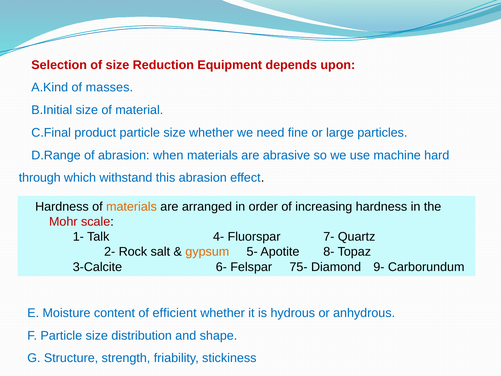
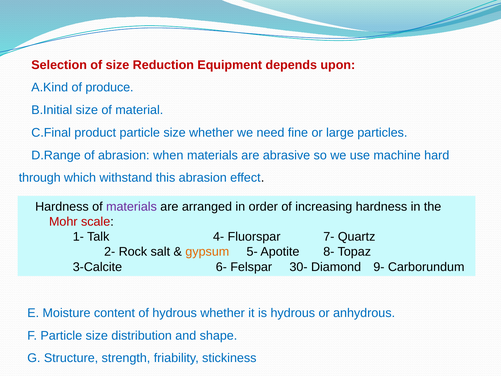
masses: masses -> produce
materials at (131, 207) colour: orange -> purple
75-: 75- -> 30-
of efficient: efficient -> hydrous
